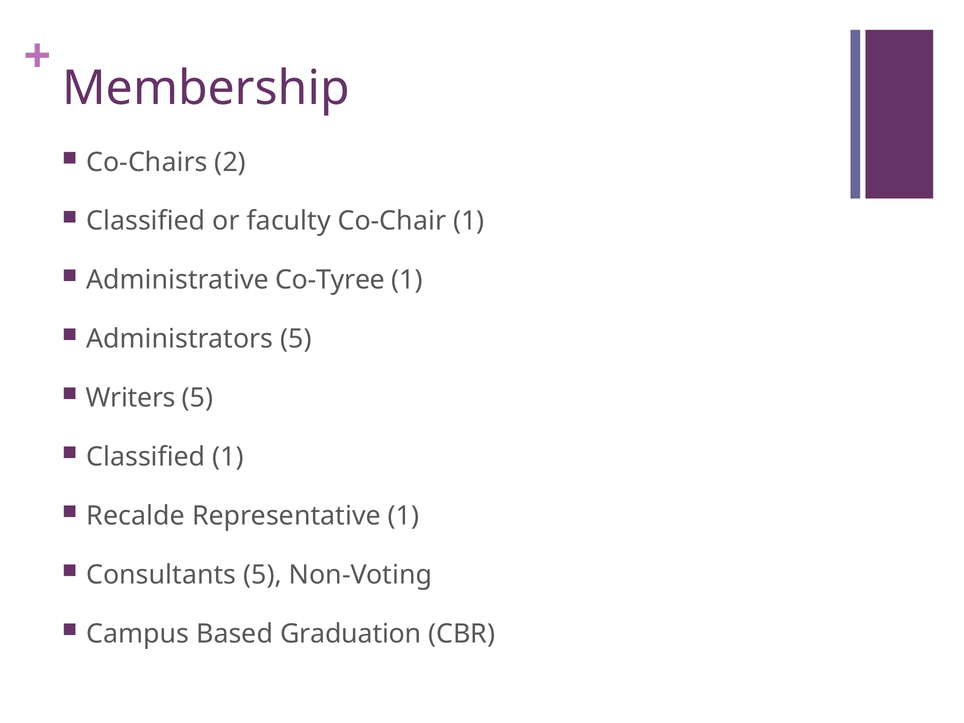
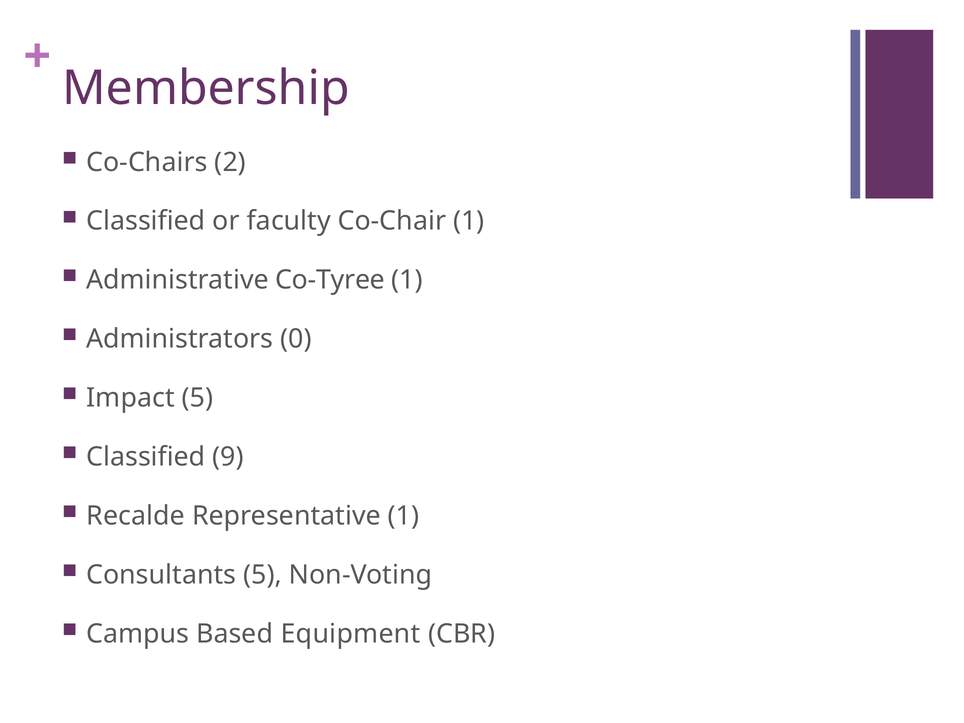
Administrators 5: 5 -> 0
Writers: Writers -> Impact
Classified 1: 1 -> 9
Graduation: Graduation -> Equipment
